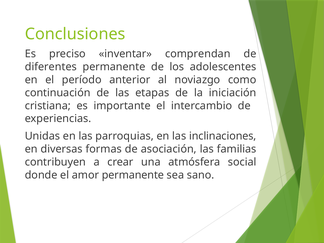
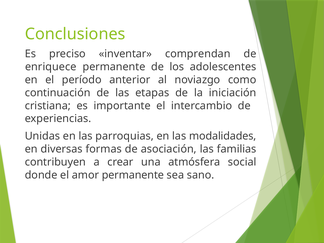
diferentes: diferentes -> enriquece
inclinaciones: inclinaciones -> modalidades
